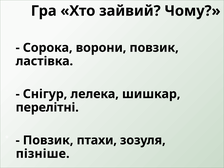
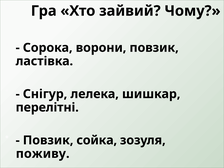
птахи: птахи -> сойка
пізніше: пізніше -> поживу
